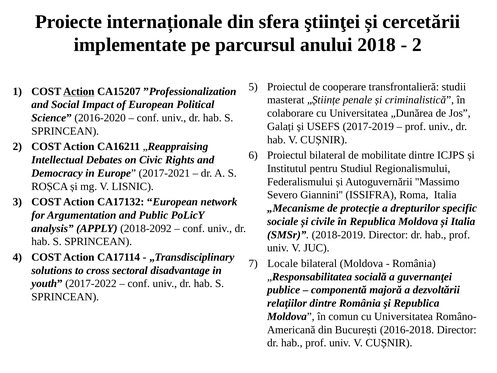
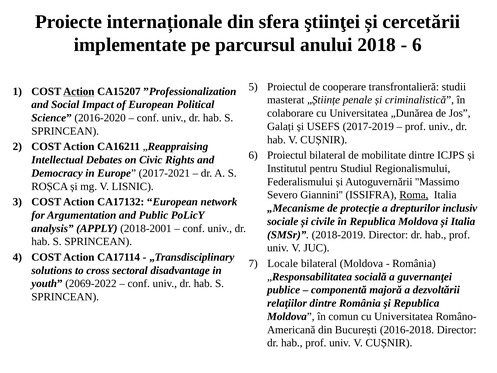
2 at (417, 45): 2 -> 6
Roma underline: none -> present
specific: specific -> inclusiv
2018-2092: 2018-2092 -> 2018-2001
2017-2022: 2017-2022 -> 2069-2022
